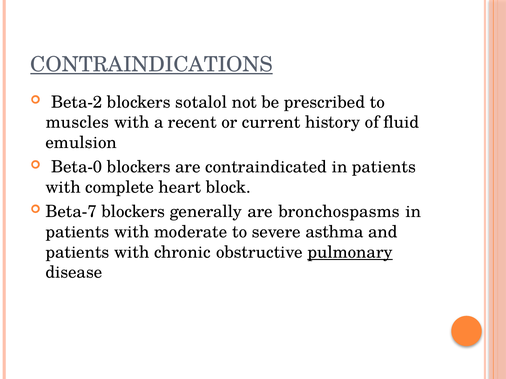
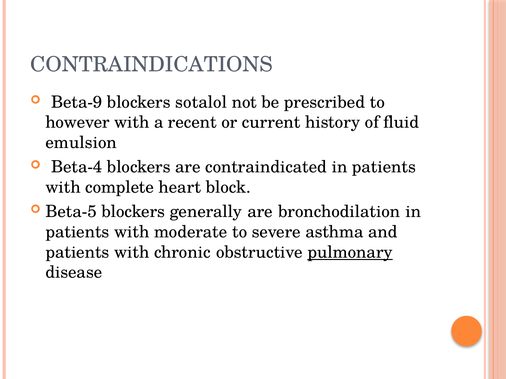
CONTRAINDICATIONS underline: present -> none
Beta-2: Beta-2 -> Beta-9
muscles: muscles -> however
Beta-0: Beta-0 -> Beta-4
Beta-7: Beta-7 -> Beta-5
bronchospasms: bronchospasms -> bronchodilation
